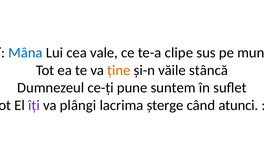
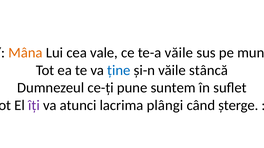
Mâna colour: blue -> orange
te-a clipe: clipe -> văile
ține colour: orange -> blue
plângi: plângi -> atunci
șterge: șterge -> plângi
atunci: atunci -> șterge
